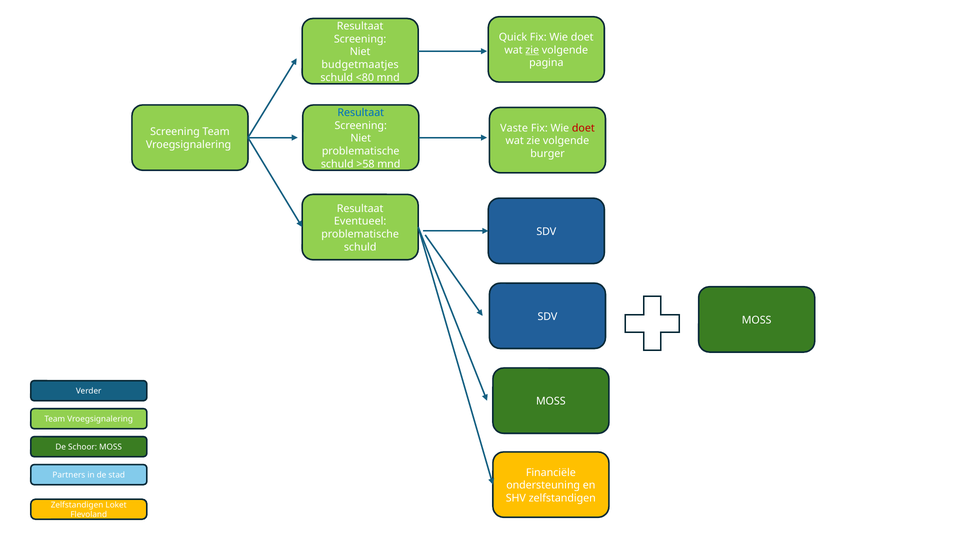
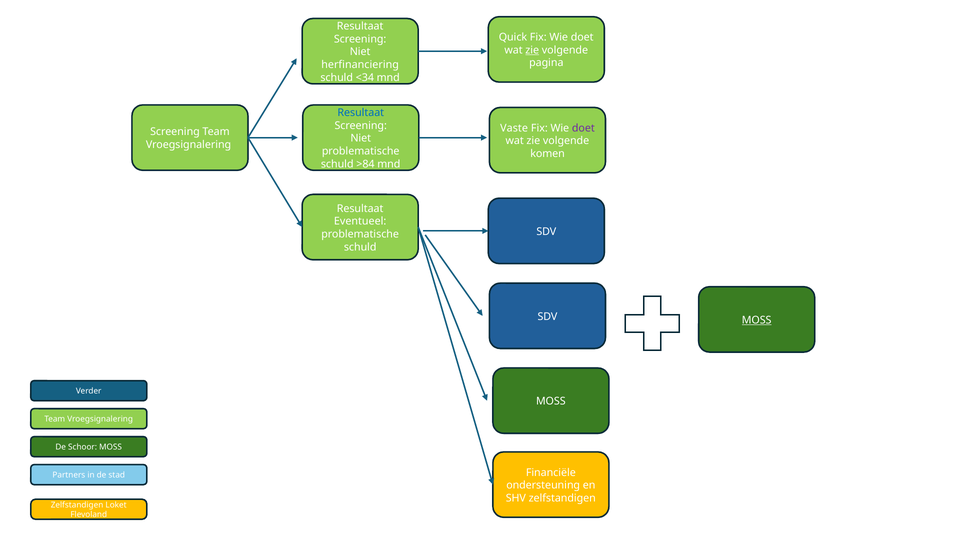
budgetmaatjes: budgetmaatjes -> herfinanciering
<80: <80 -> <34
doet at (583, 128) colour: red -> purple
burger: burger -> komen
>58: >58 -> >84
MOSS at (757, 320) underline: none -> present
